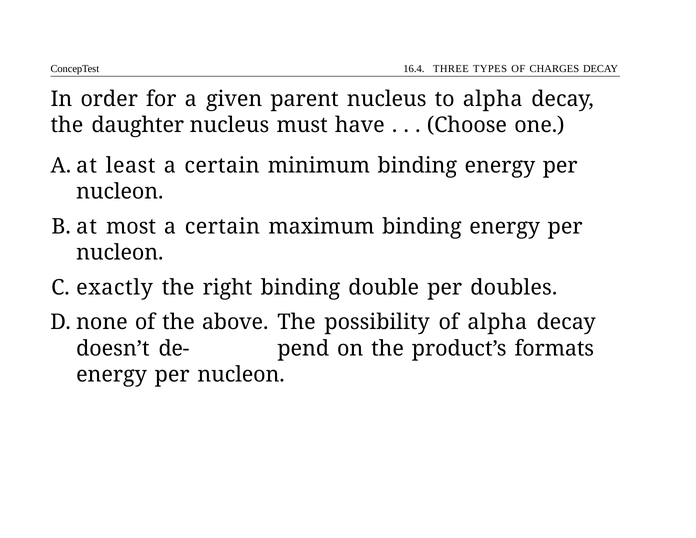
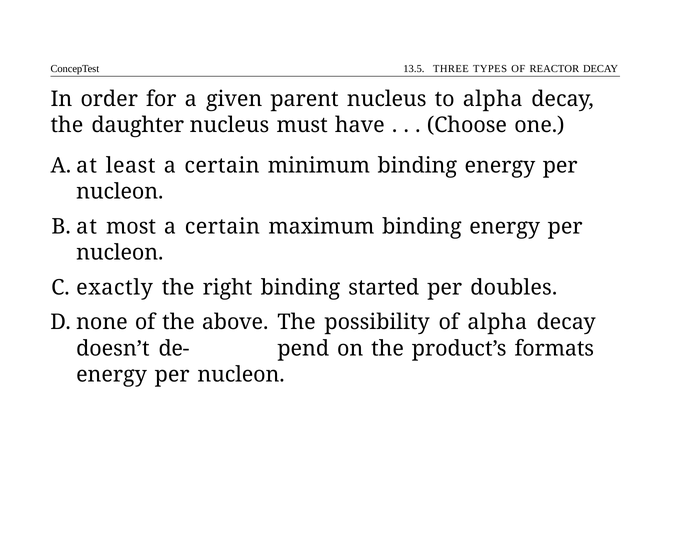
16.4: 16.4 -> 13.5
CHARGES: CHARGES -> REACTOR
double: double -> started
